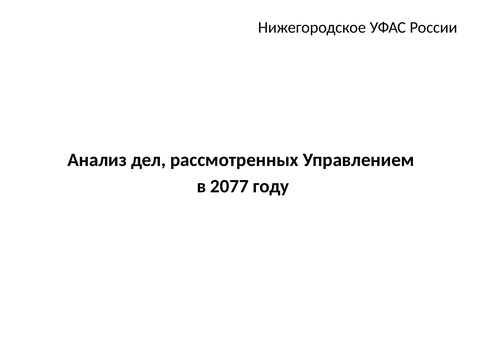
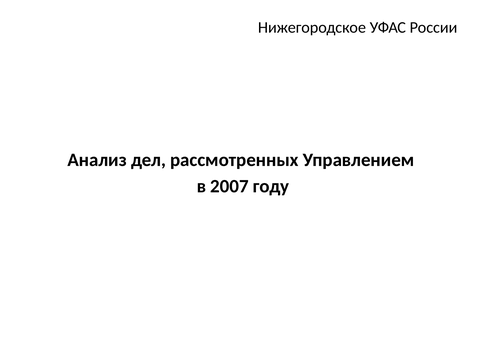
2077: 2077 -> 2007
